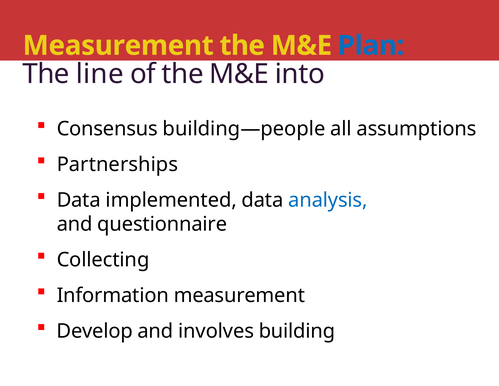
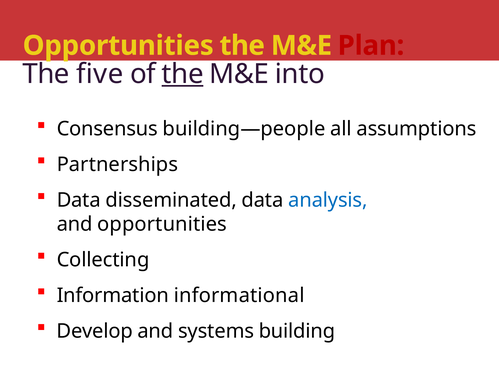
Measurement at (118, 46): Measurement -> Opportunities
Plan colour: blue -> red
line: line -> five
the at (183, 74) underline: none -> present
implemented: implemented -> disseminated
and questionnaire: questionnaire -> opportunities
Information measurement: measurement -> informational
involves: involves -> systems
